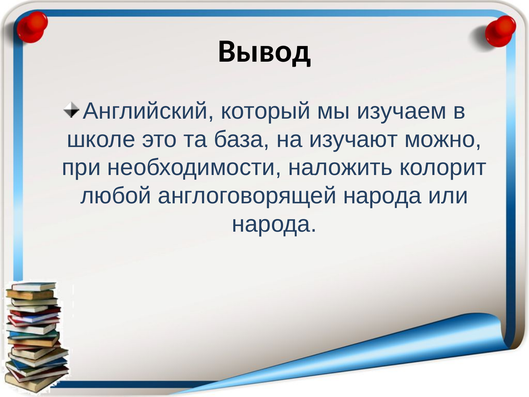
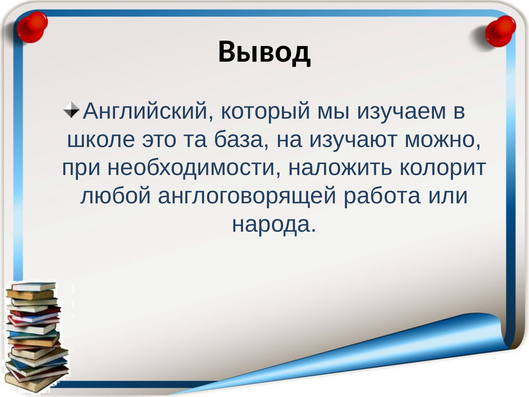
англоговорящей народа: народа -> работа
